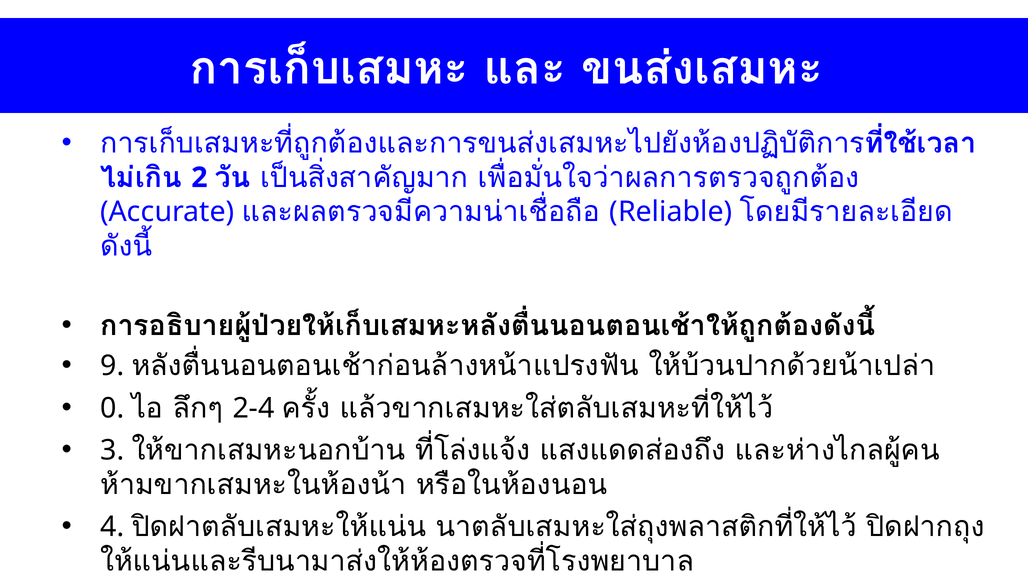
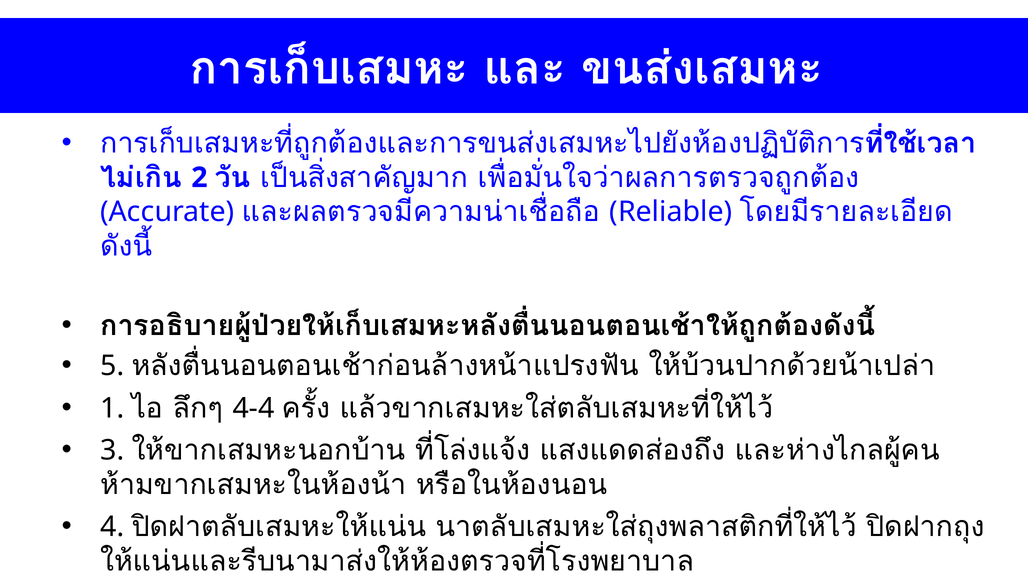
9: 9 -> 5
0: 0 -> 1
2-4: 2-4 -> 4-4
